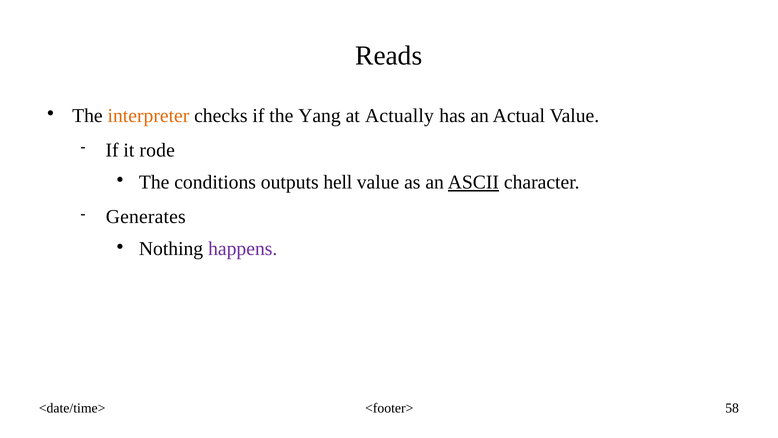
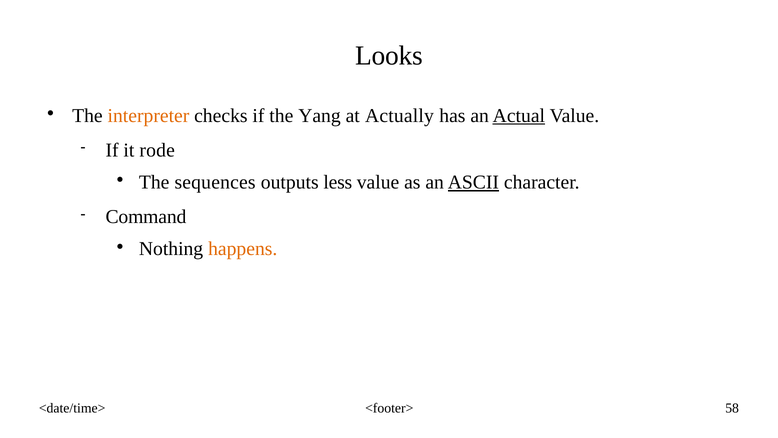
Reads: Reads -> Looks
Actual underline: none -> present
conditions: conditions -> sequences
hell: hell -> less
Generates: Generates -> Command
happens colour: purple -> orange
